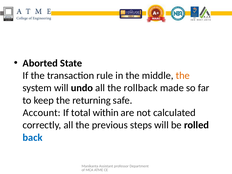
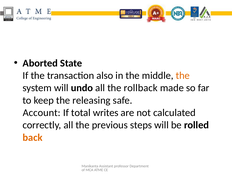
rule: rule -> also
returning: returning -> releasing
within: within -> writes
back colour: blue -> orange
